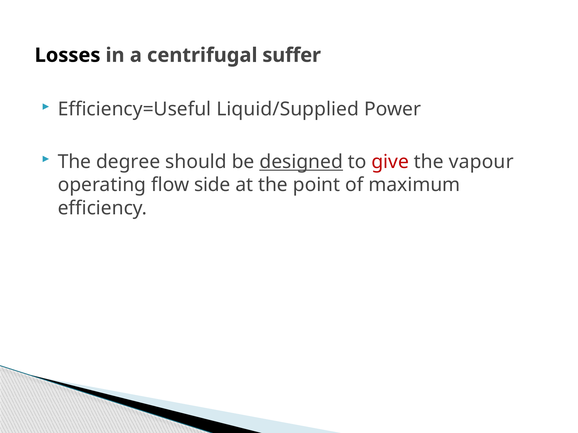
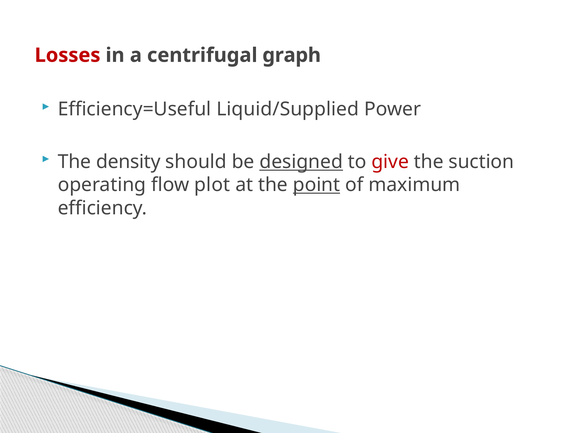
Losses colour: black -> red
suffer: suffer -> graph
degree: degree -> density
vapour: vapour -> suction
side: side -> plot
point underline: none -> present
